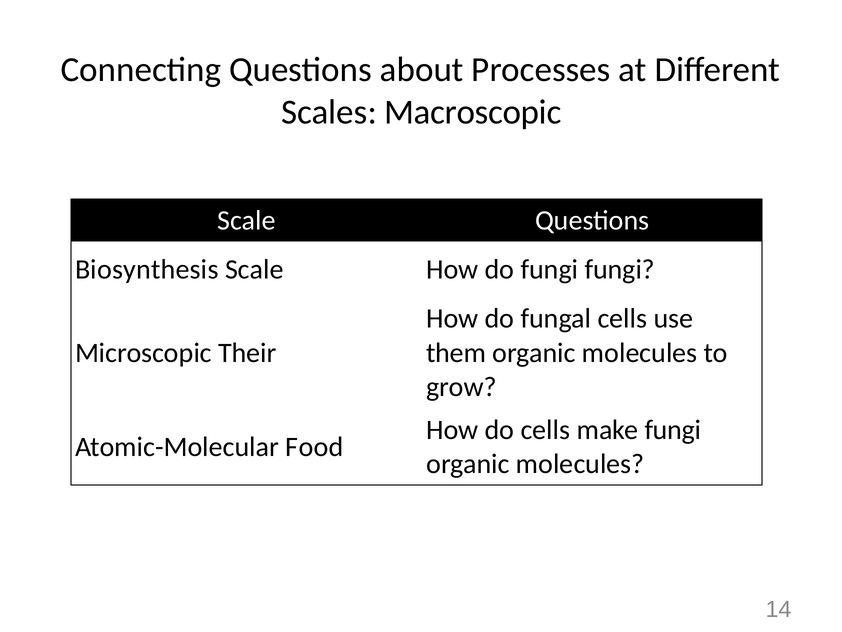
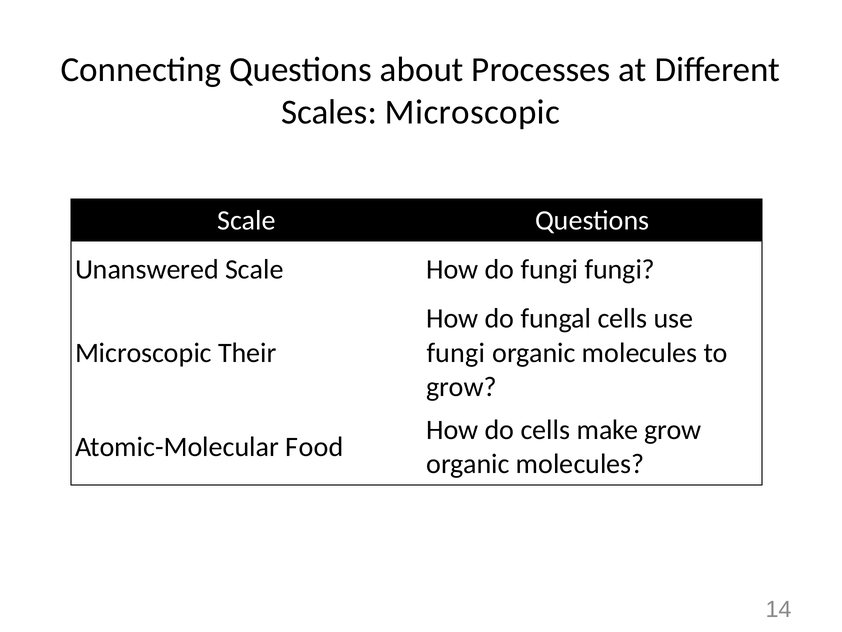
Scales Macroscopic: Macroscopic -> Microscopic
Biosynthesis: Biosynthesis -> Unanswered
them at (456, 352): them -> fungi
make fungi: fungi -> grow
